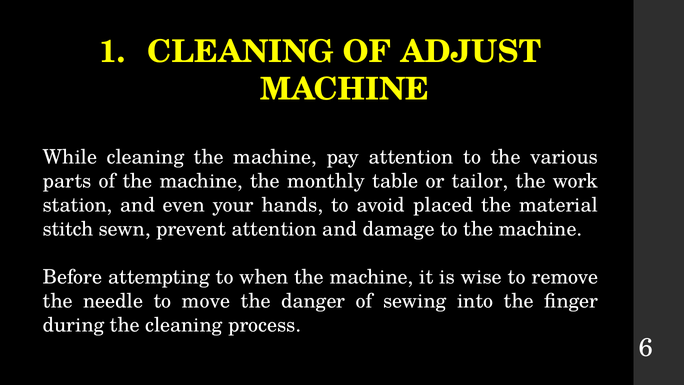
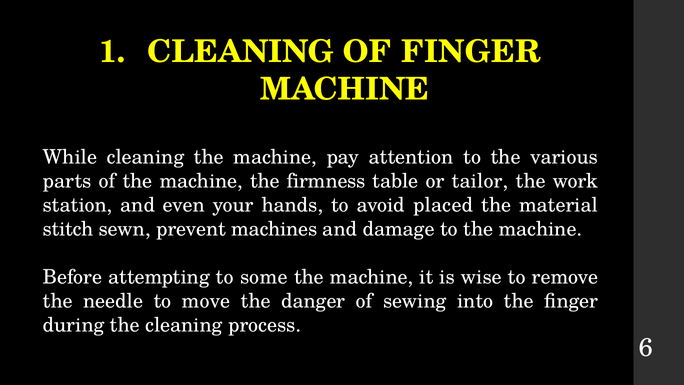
OF ADJUST: ADJUST -> FINGER
monthly: monthly -> firmness
prevent attention: attention -> machines
when: when -> some
